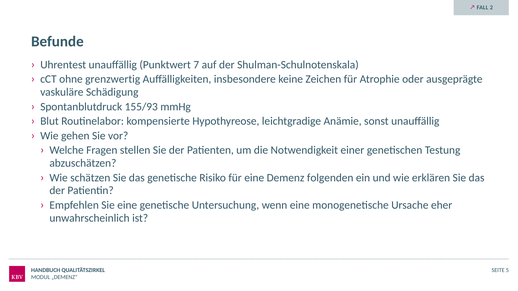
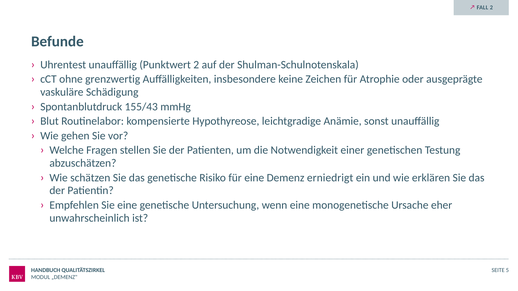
Punktwert 7: 7 -> 2
155/93: 155/93 -> 155/43
folgenden: folgenden -> erniedrigt
